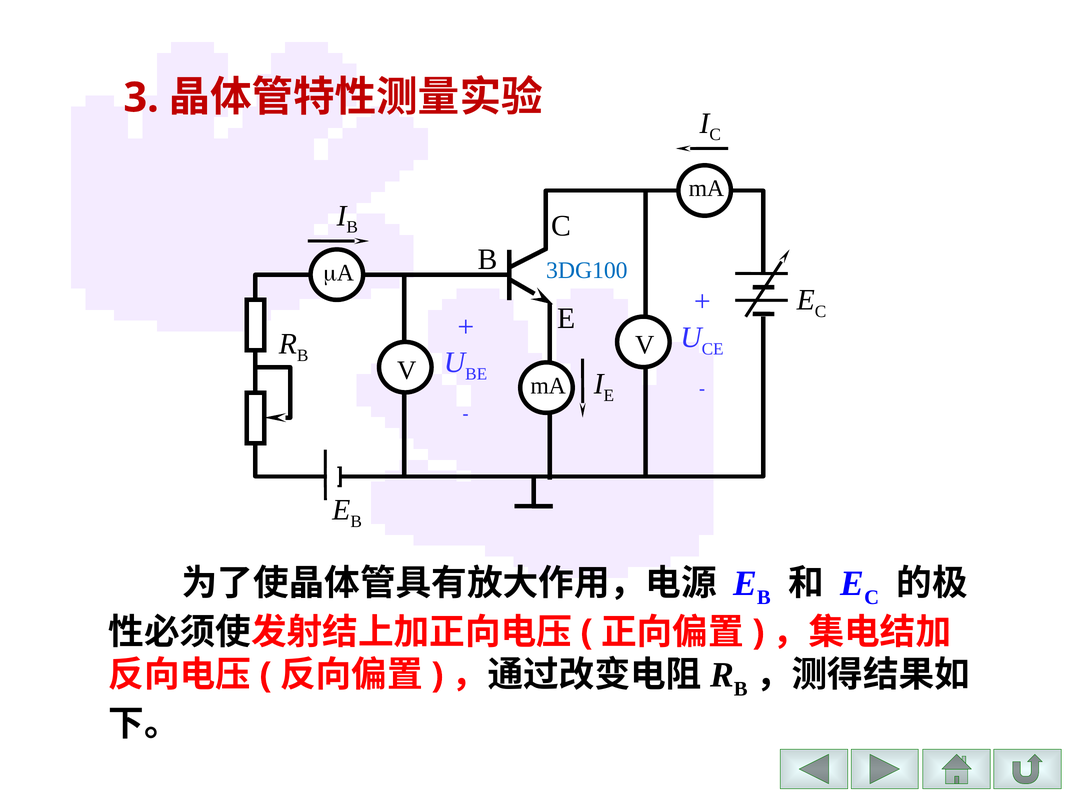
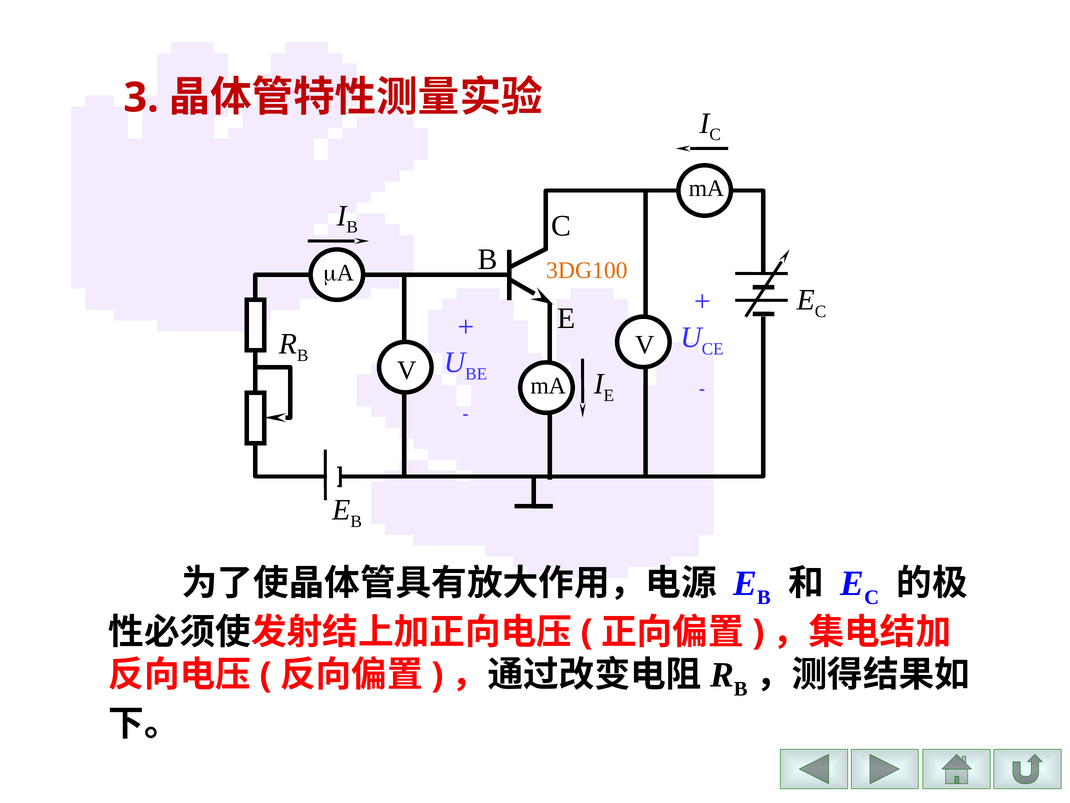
3DG100 colour: blue -> orange
